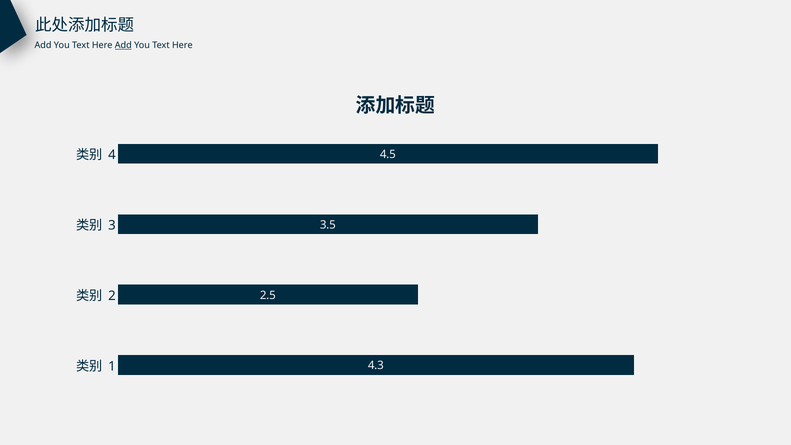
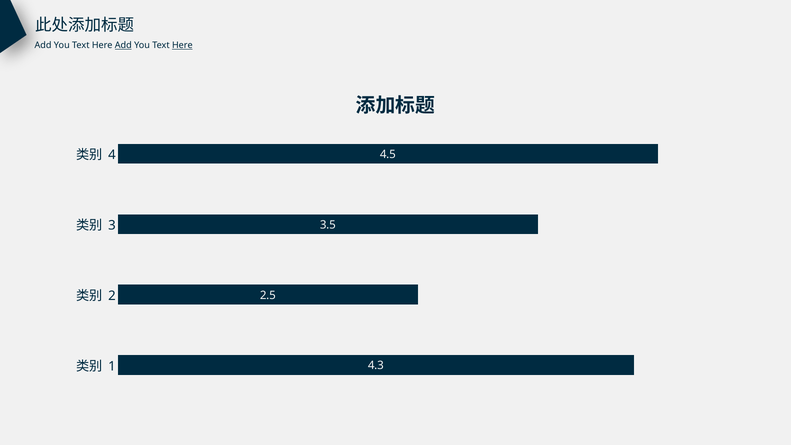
Here at (182, 45) underline: none -> present
